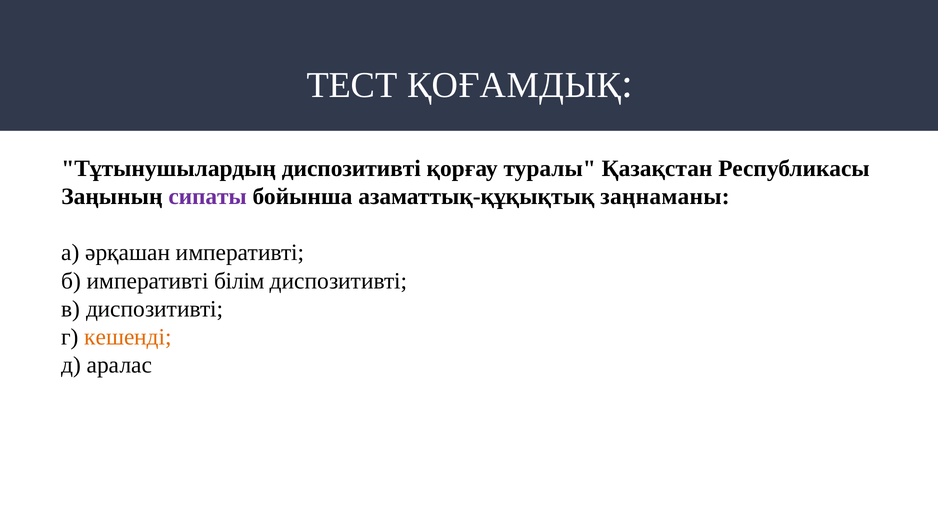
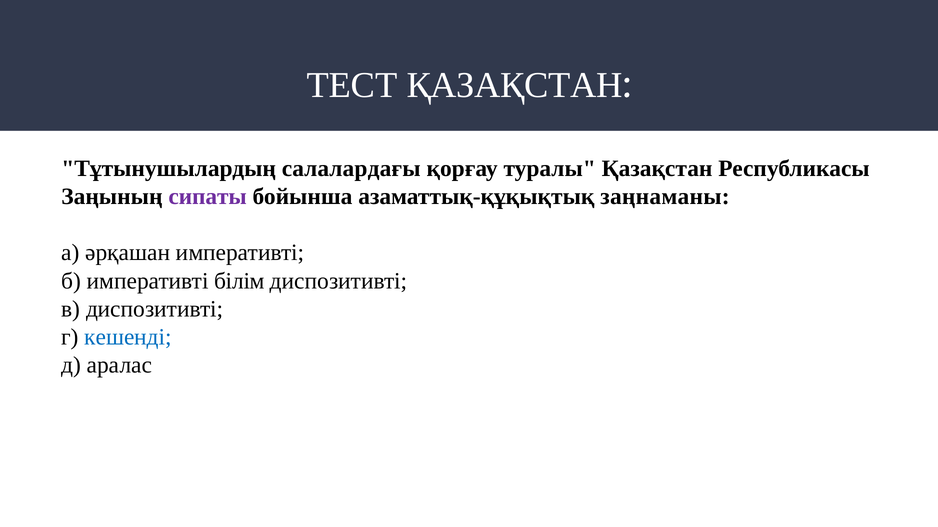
ТЕСТ ҚОҒАМДЫҚ: ҚОҒАМДЫҚ -> ҚАЗАҚСТАН
Тұтынушылардың диспозитивті: диспозитивті -> салалардағы
кешенді colour: orange -> blue
